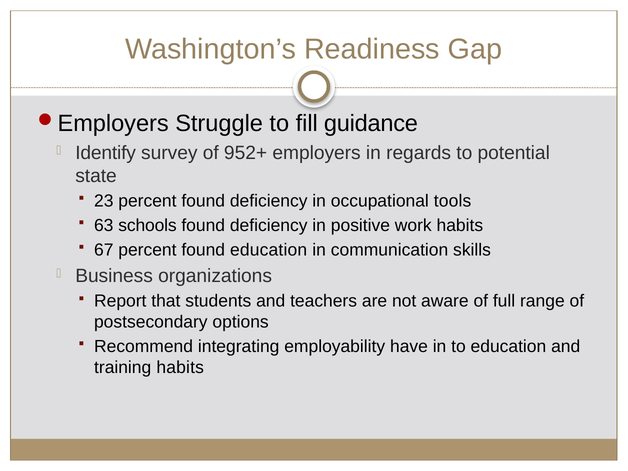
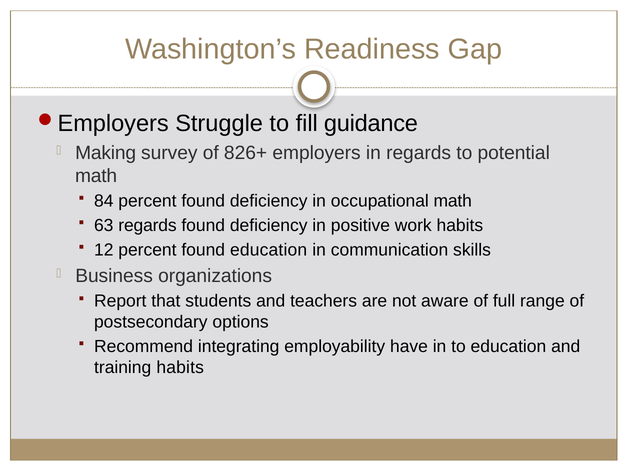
Identify: Identify -> Making
952+: 952+ -> 826+
state at (96, 176): state -> math
23: 23 -> 84
occupational tools: tools -> math
63 schools: schools -> regards
67: 67 -> 12
